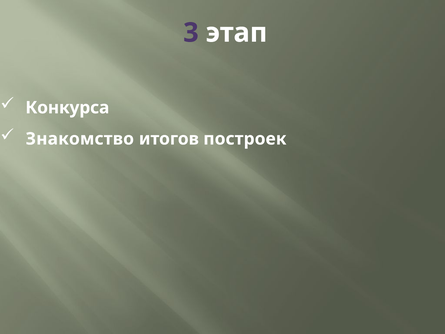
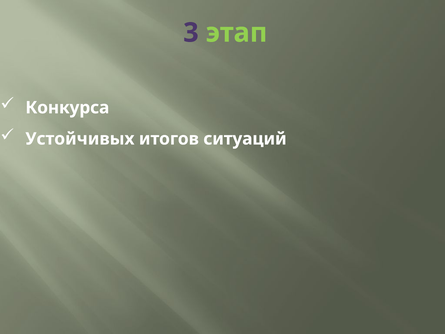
этап colour: white -> light green
Знакомство: Знакомство -> Устойчивых
построек: построек -> ситуаций
